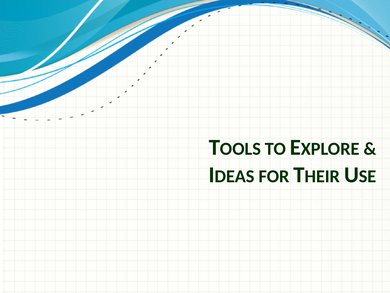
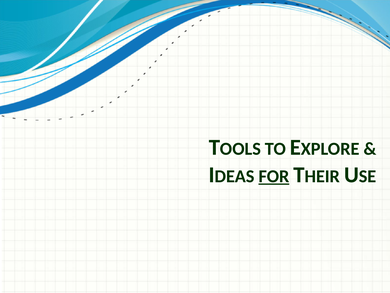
FOR underline: none -> present
